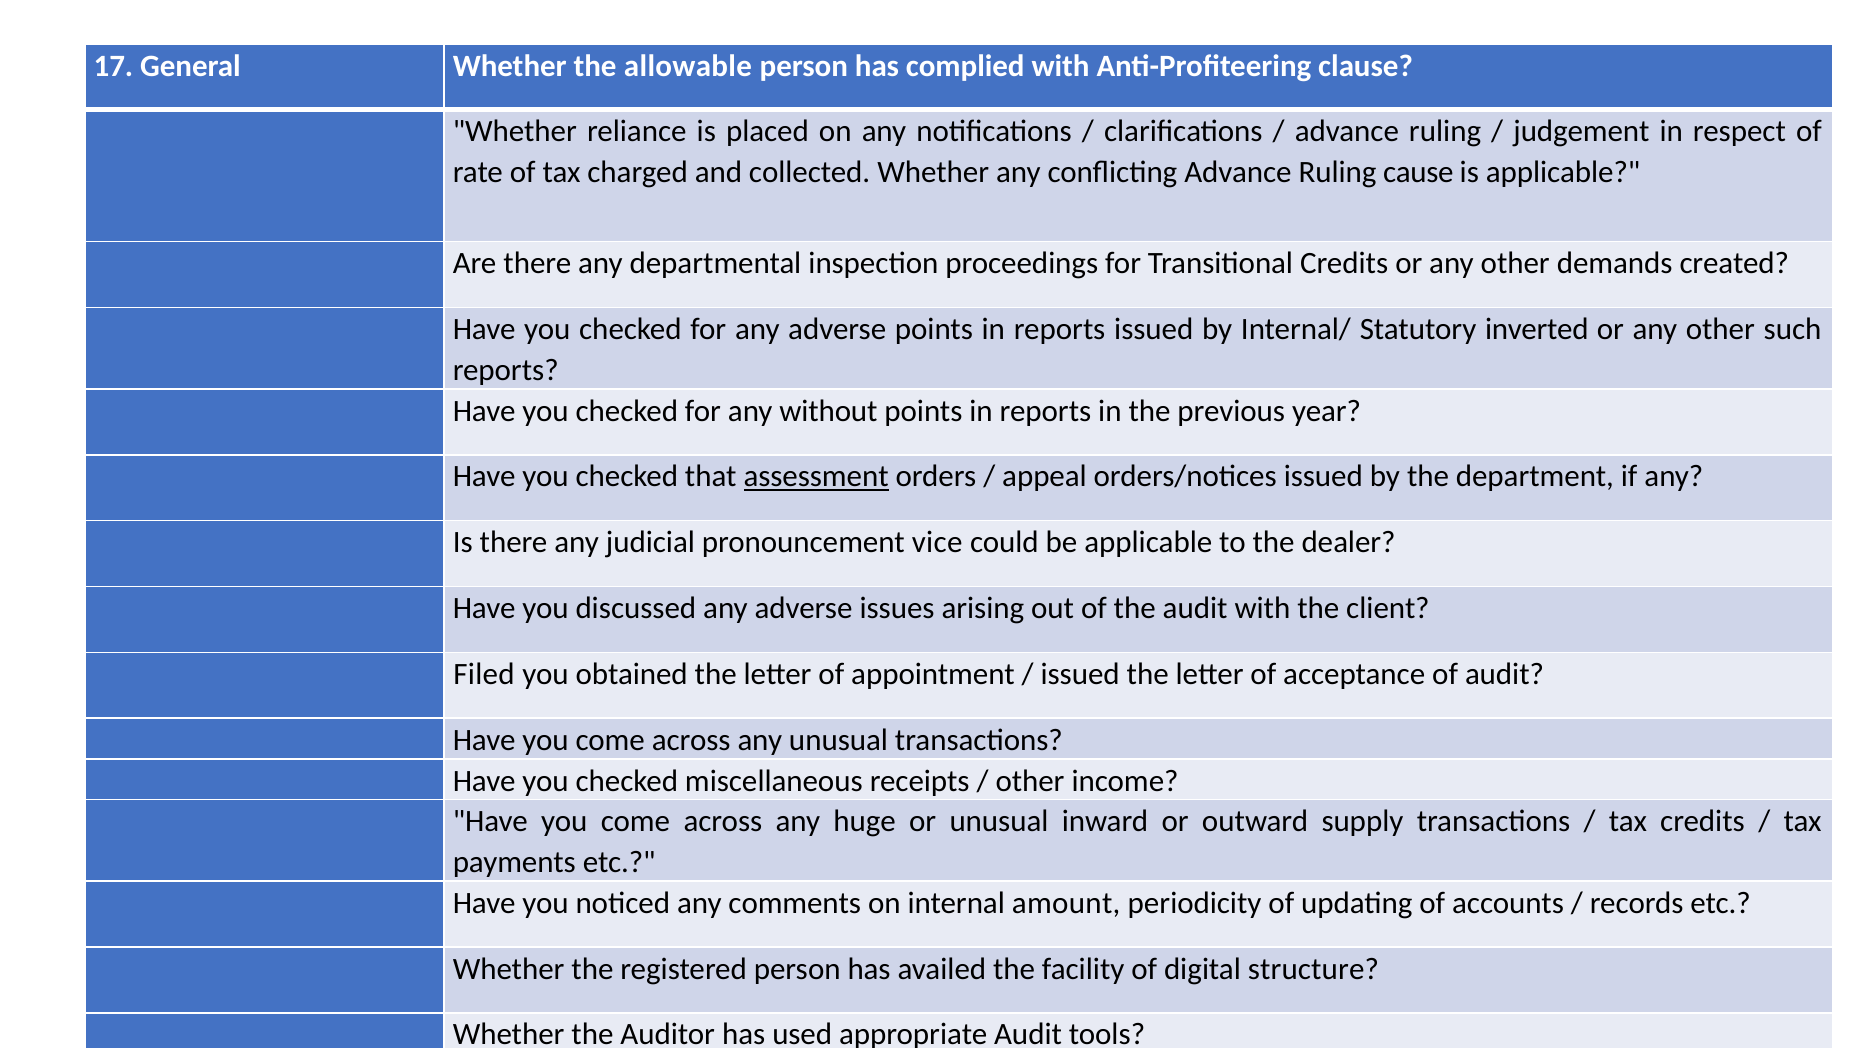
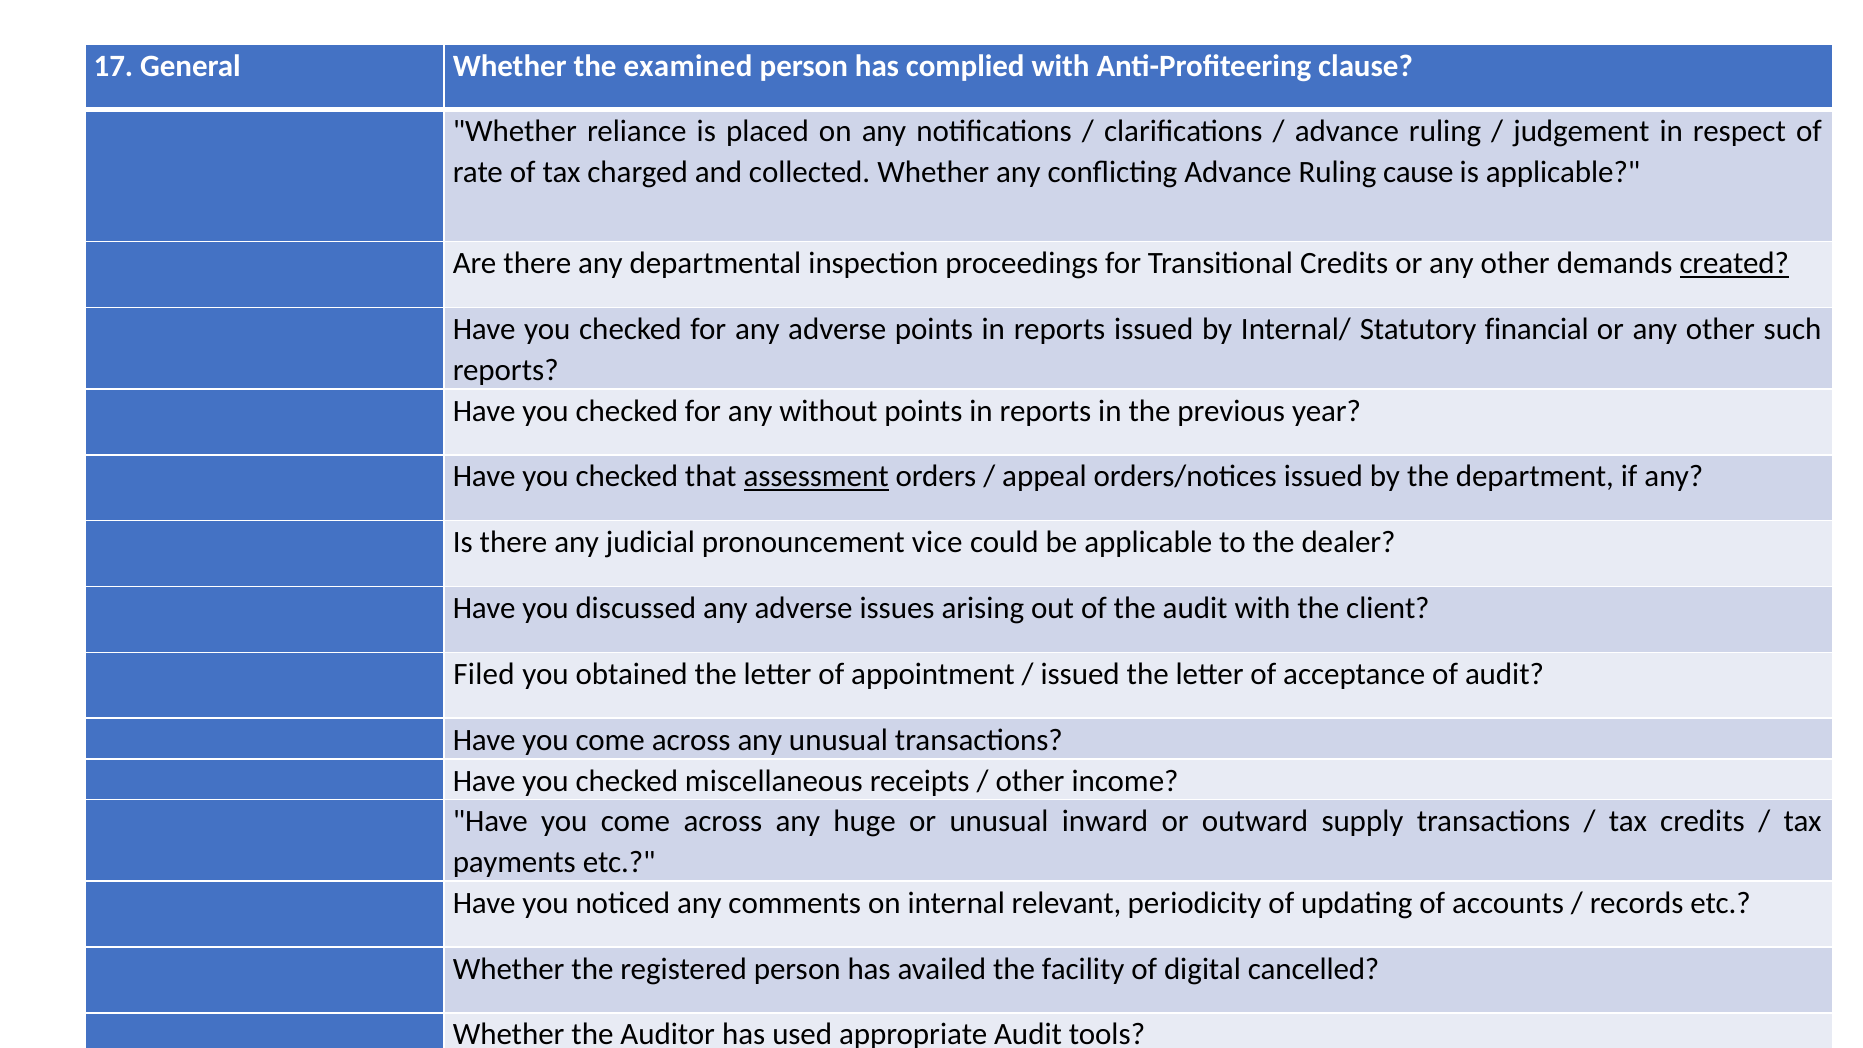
allowable: allowable -> examined
created underline: none -> present
inverted: inverted -> financial
amount: amount -> relevant
structure: structure -> cancelled
